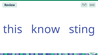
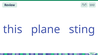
know: know -> plane
